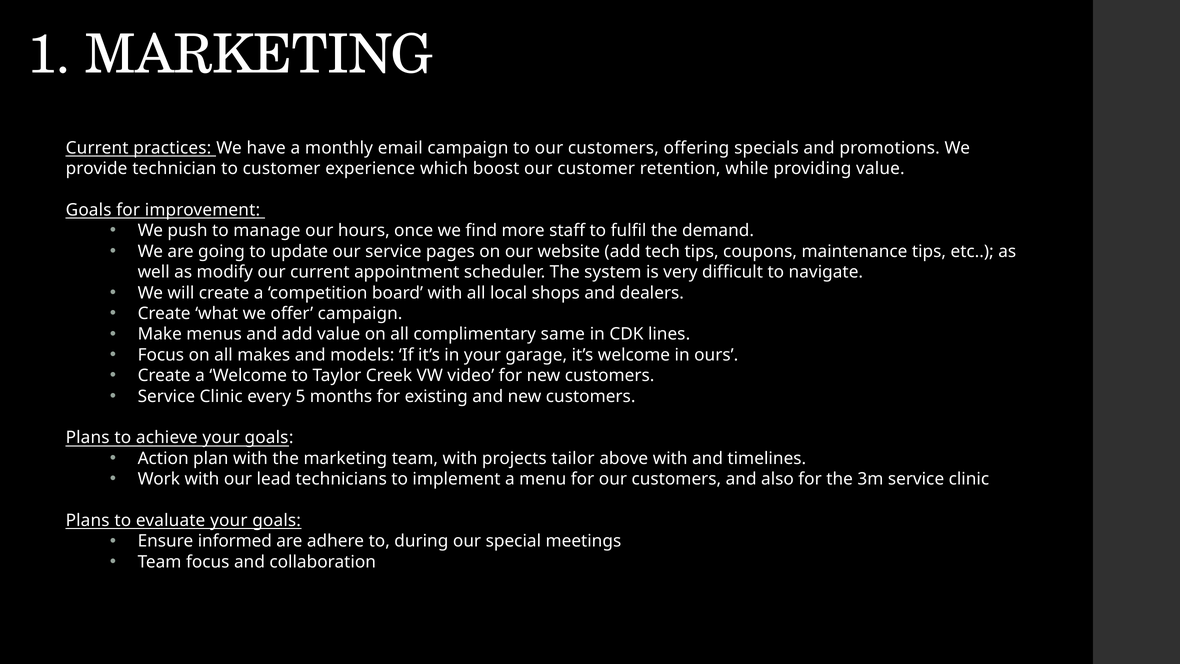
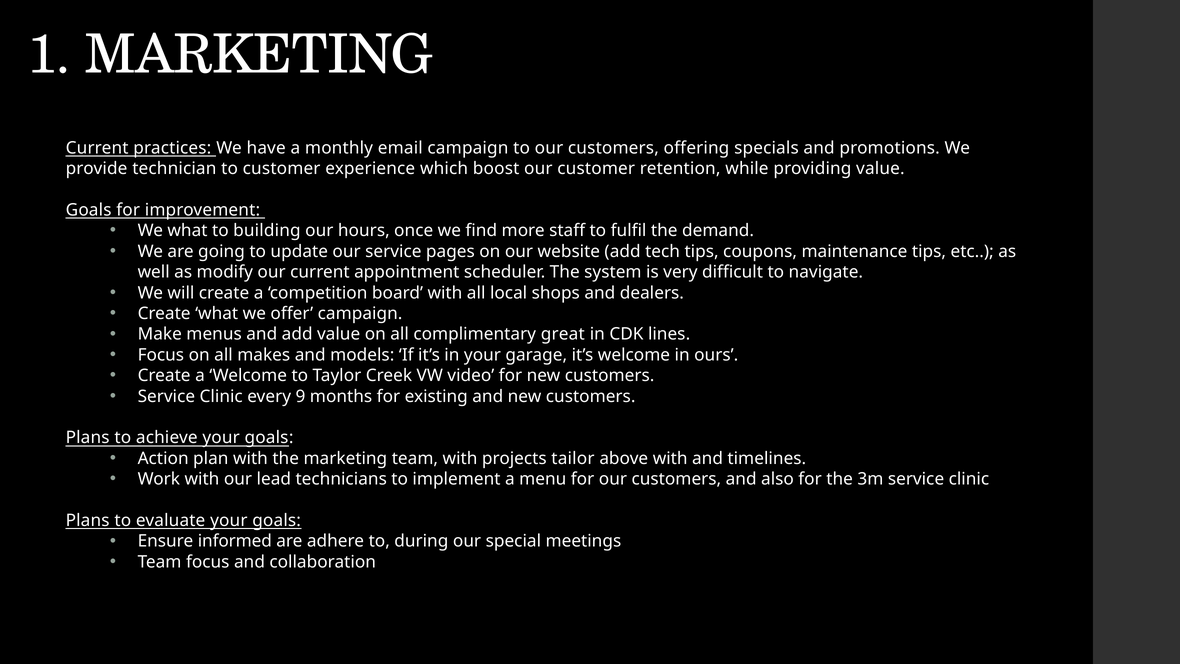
We push: push -> what
manage: manage -> building
same: same -> great
5: 5 -> 9
